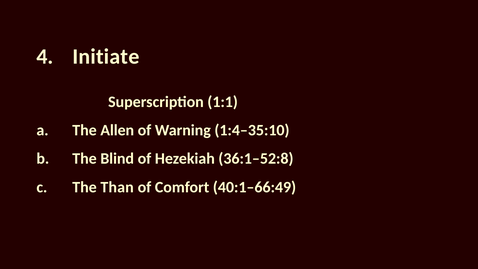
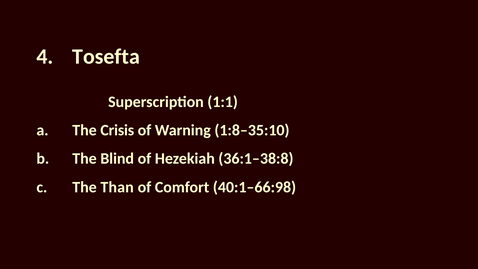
Initiate: Initiate -> Tosefta
Allen: Allen -> Crisis
1:4–35:10: 1:4–35:10 -> 1:8–35:10
36:1–52:8: 36:1–52:8 -> 36:1–38:8
40:1–66:49: 40:1–66:49 -> 40:1–66:98
